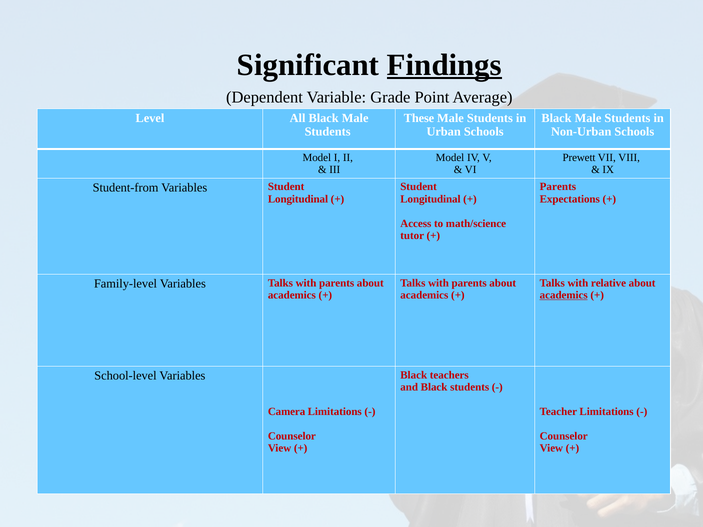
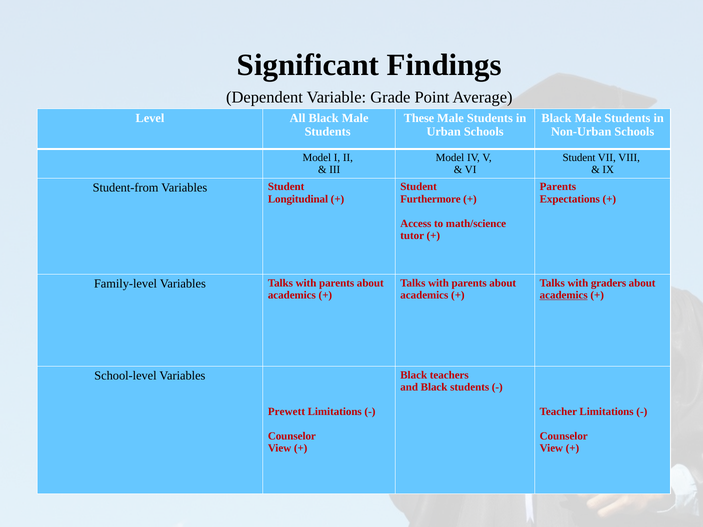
Findings underline: present -> none
Prewett at (579, 158): Prewett -> Student
Longitudinal at (430, 199): Longitudinal -> Furthermore
relative: relative -> graders
Camera: Camera -> Prewett
